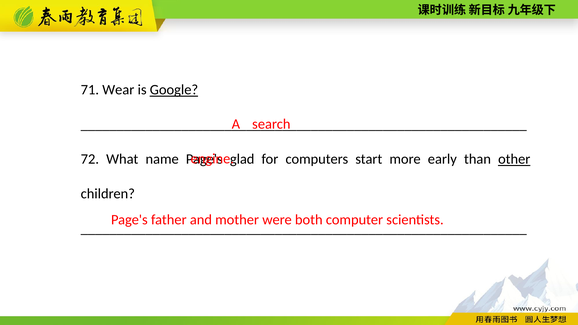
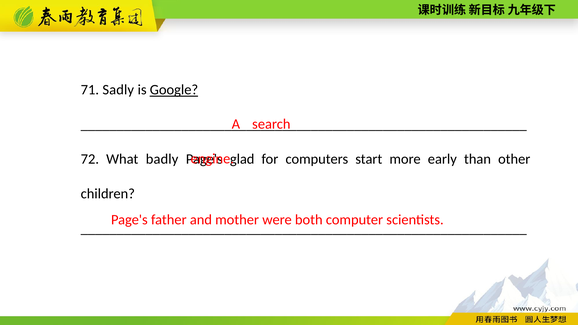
Wear: Wear -> Sadly
name: name -> badly
other underline: present -> none
